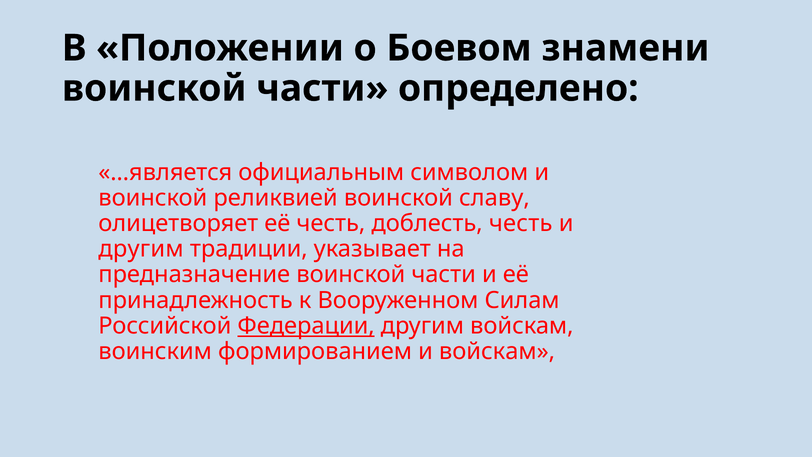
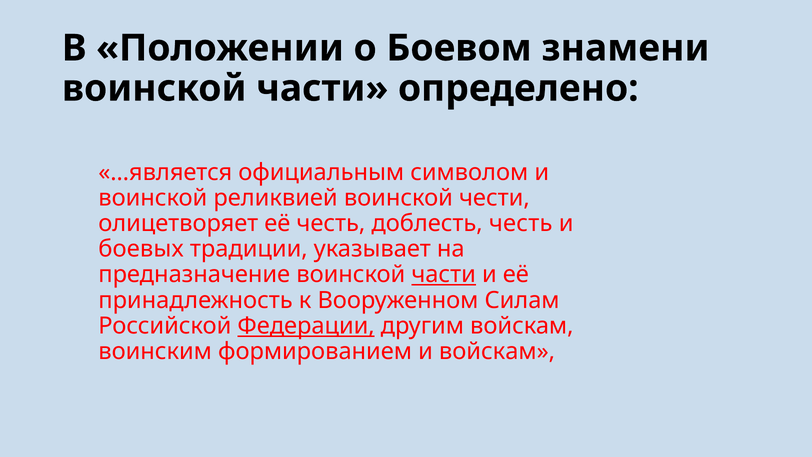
славу: славу -> чести
другим at (141, 249): другим -> боевых
части at (444, 275) underline: none -> present
